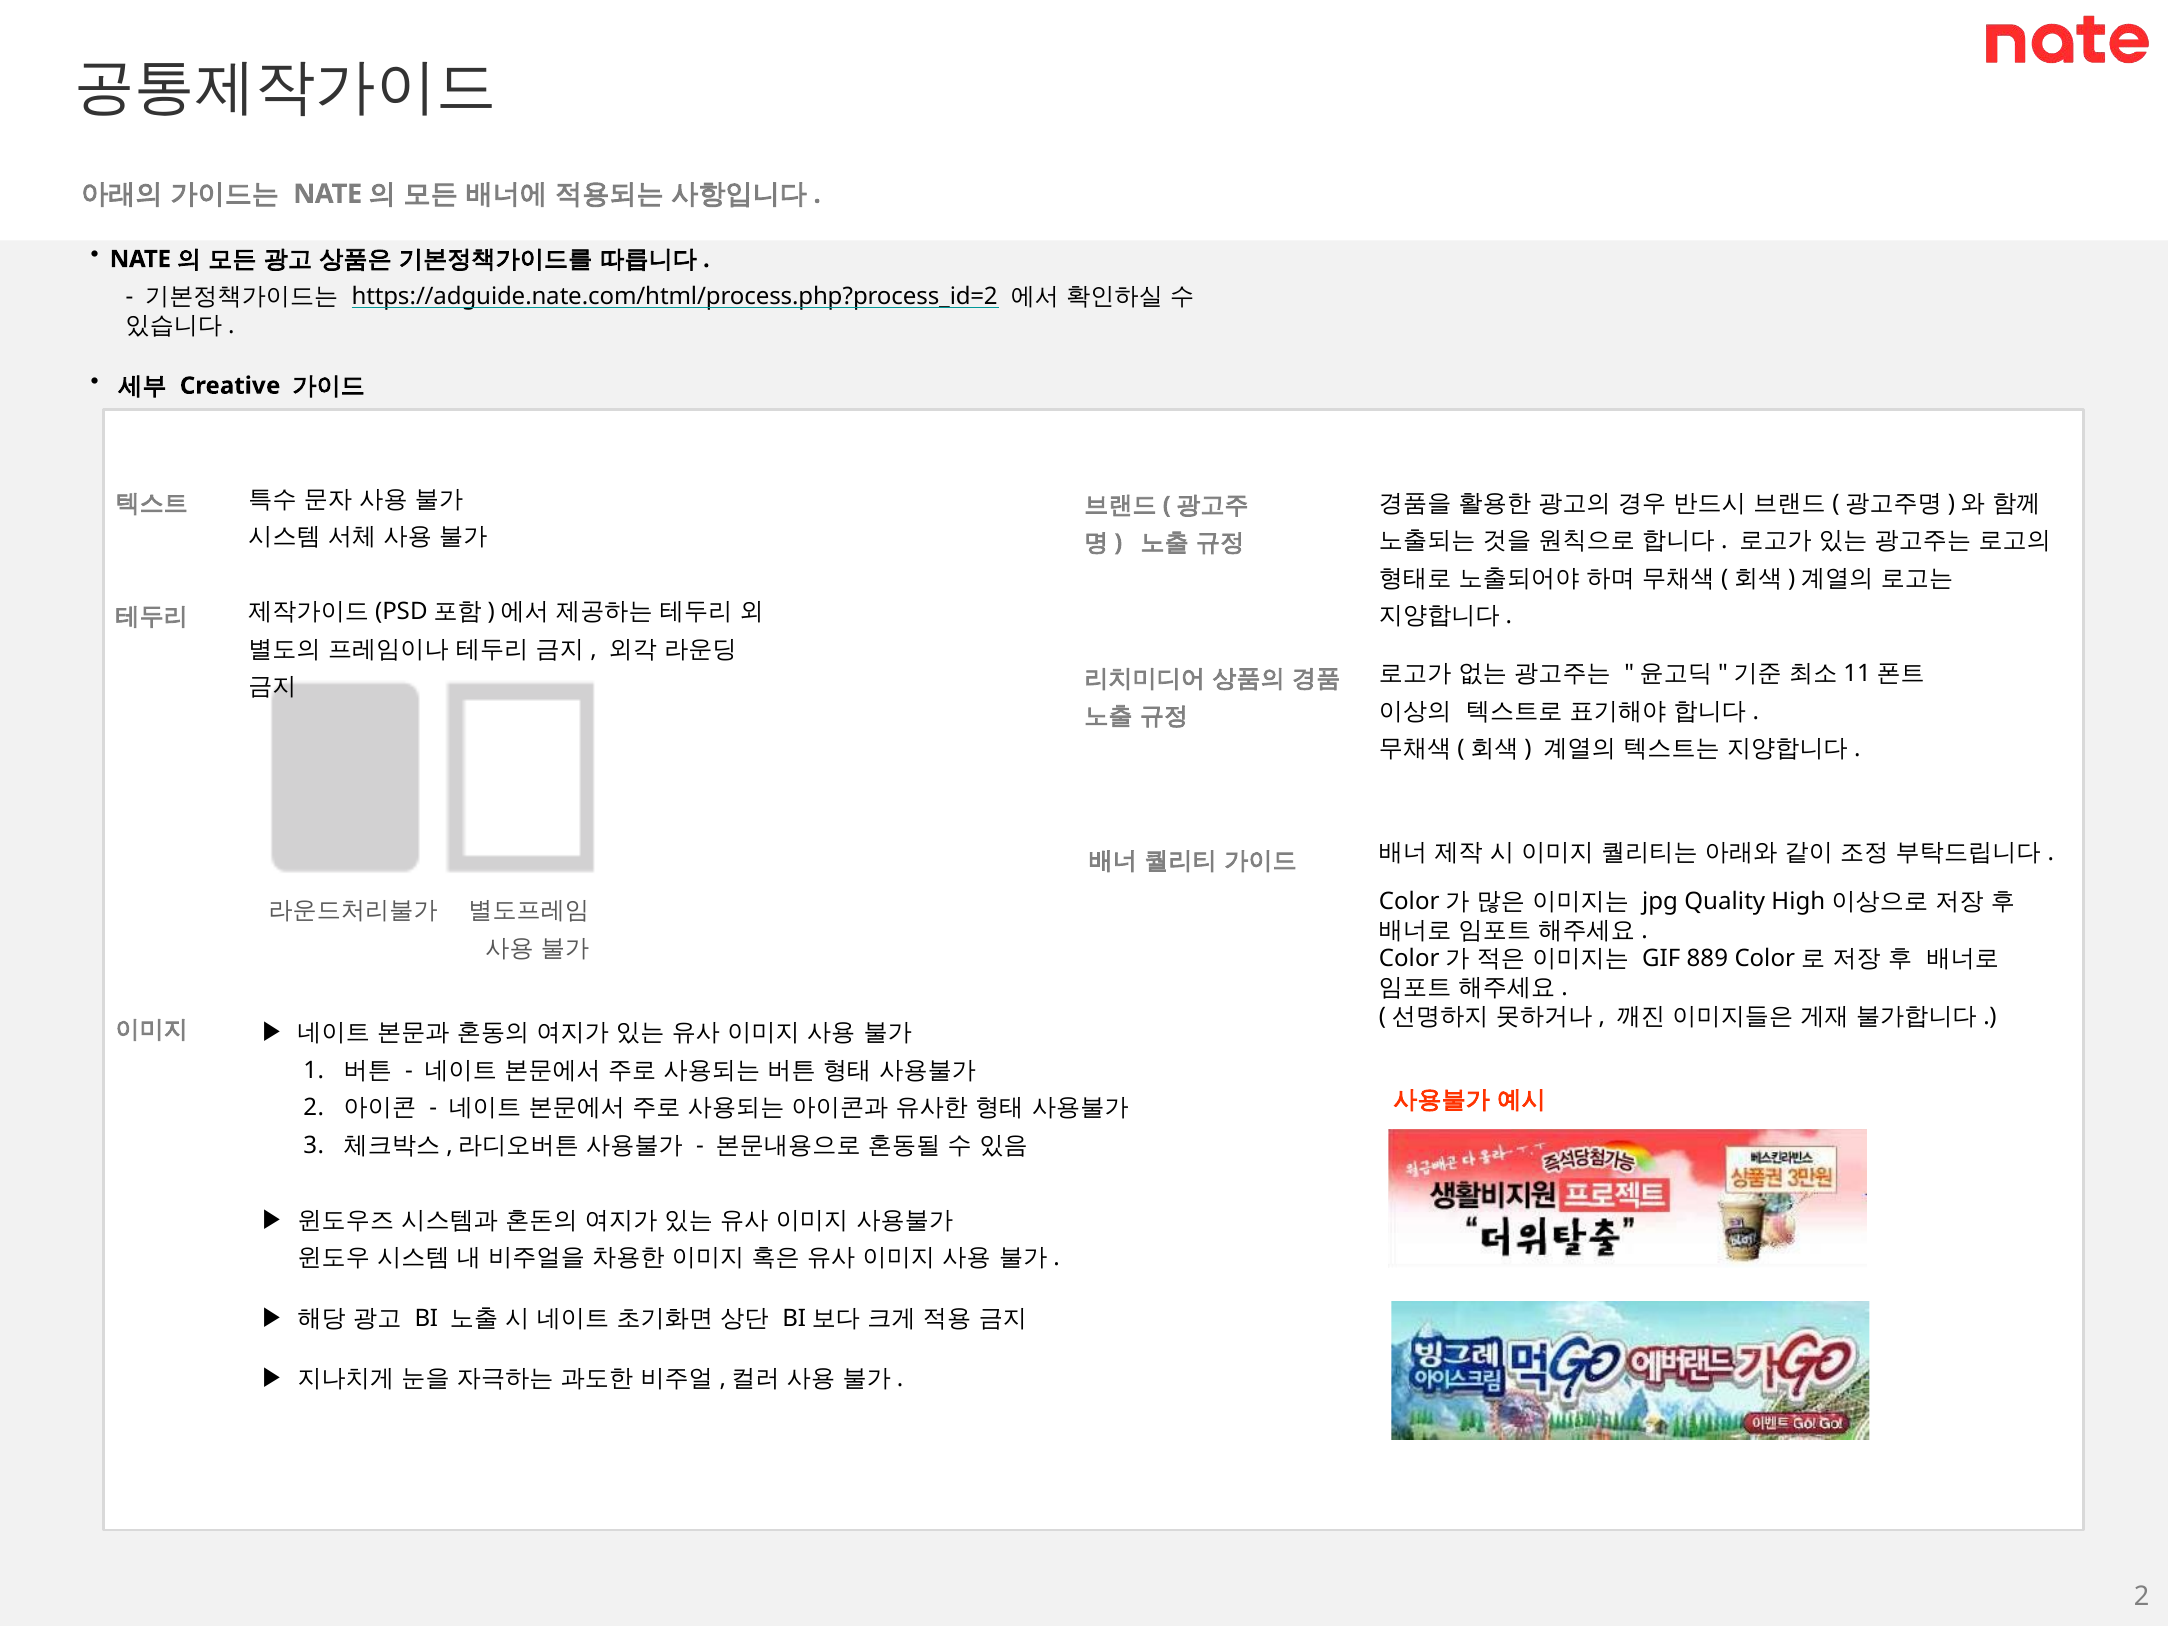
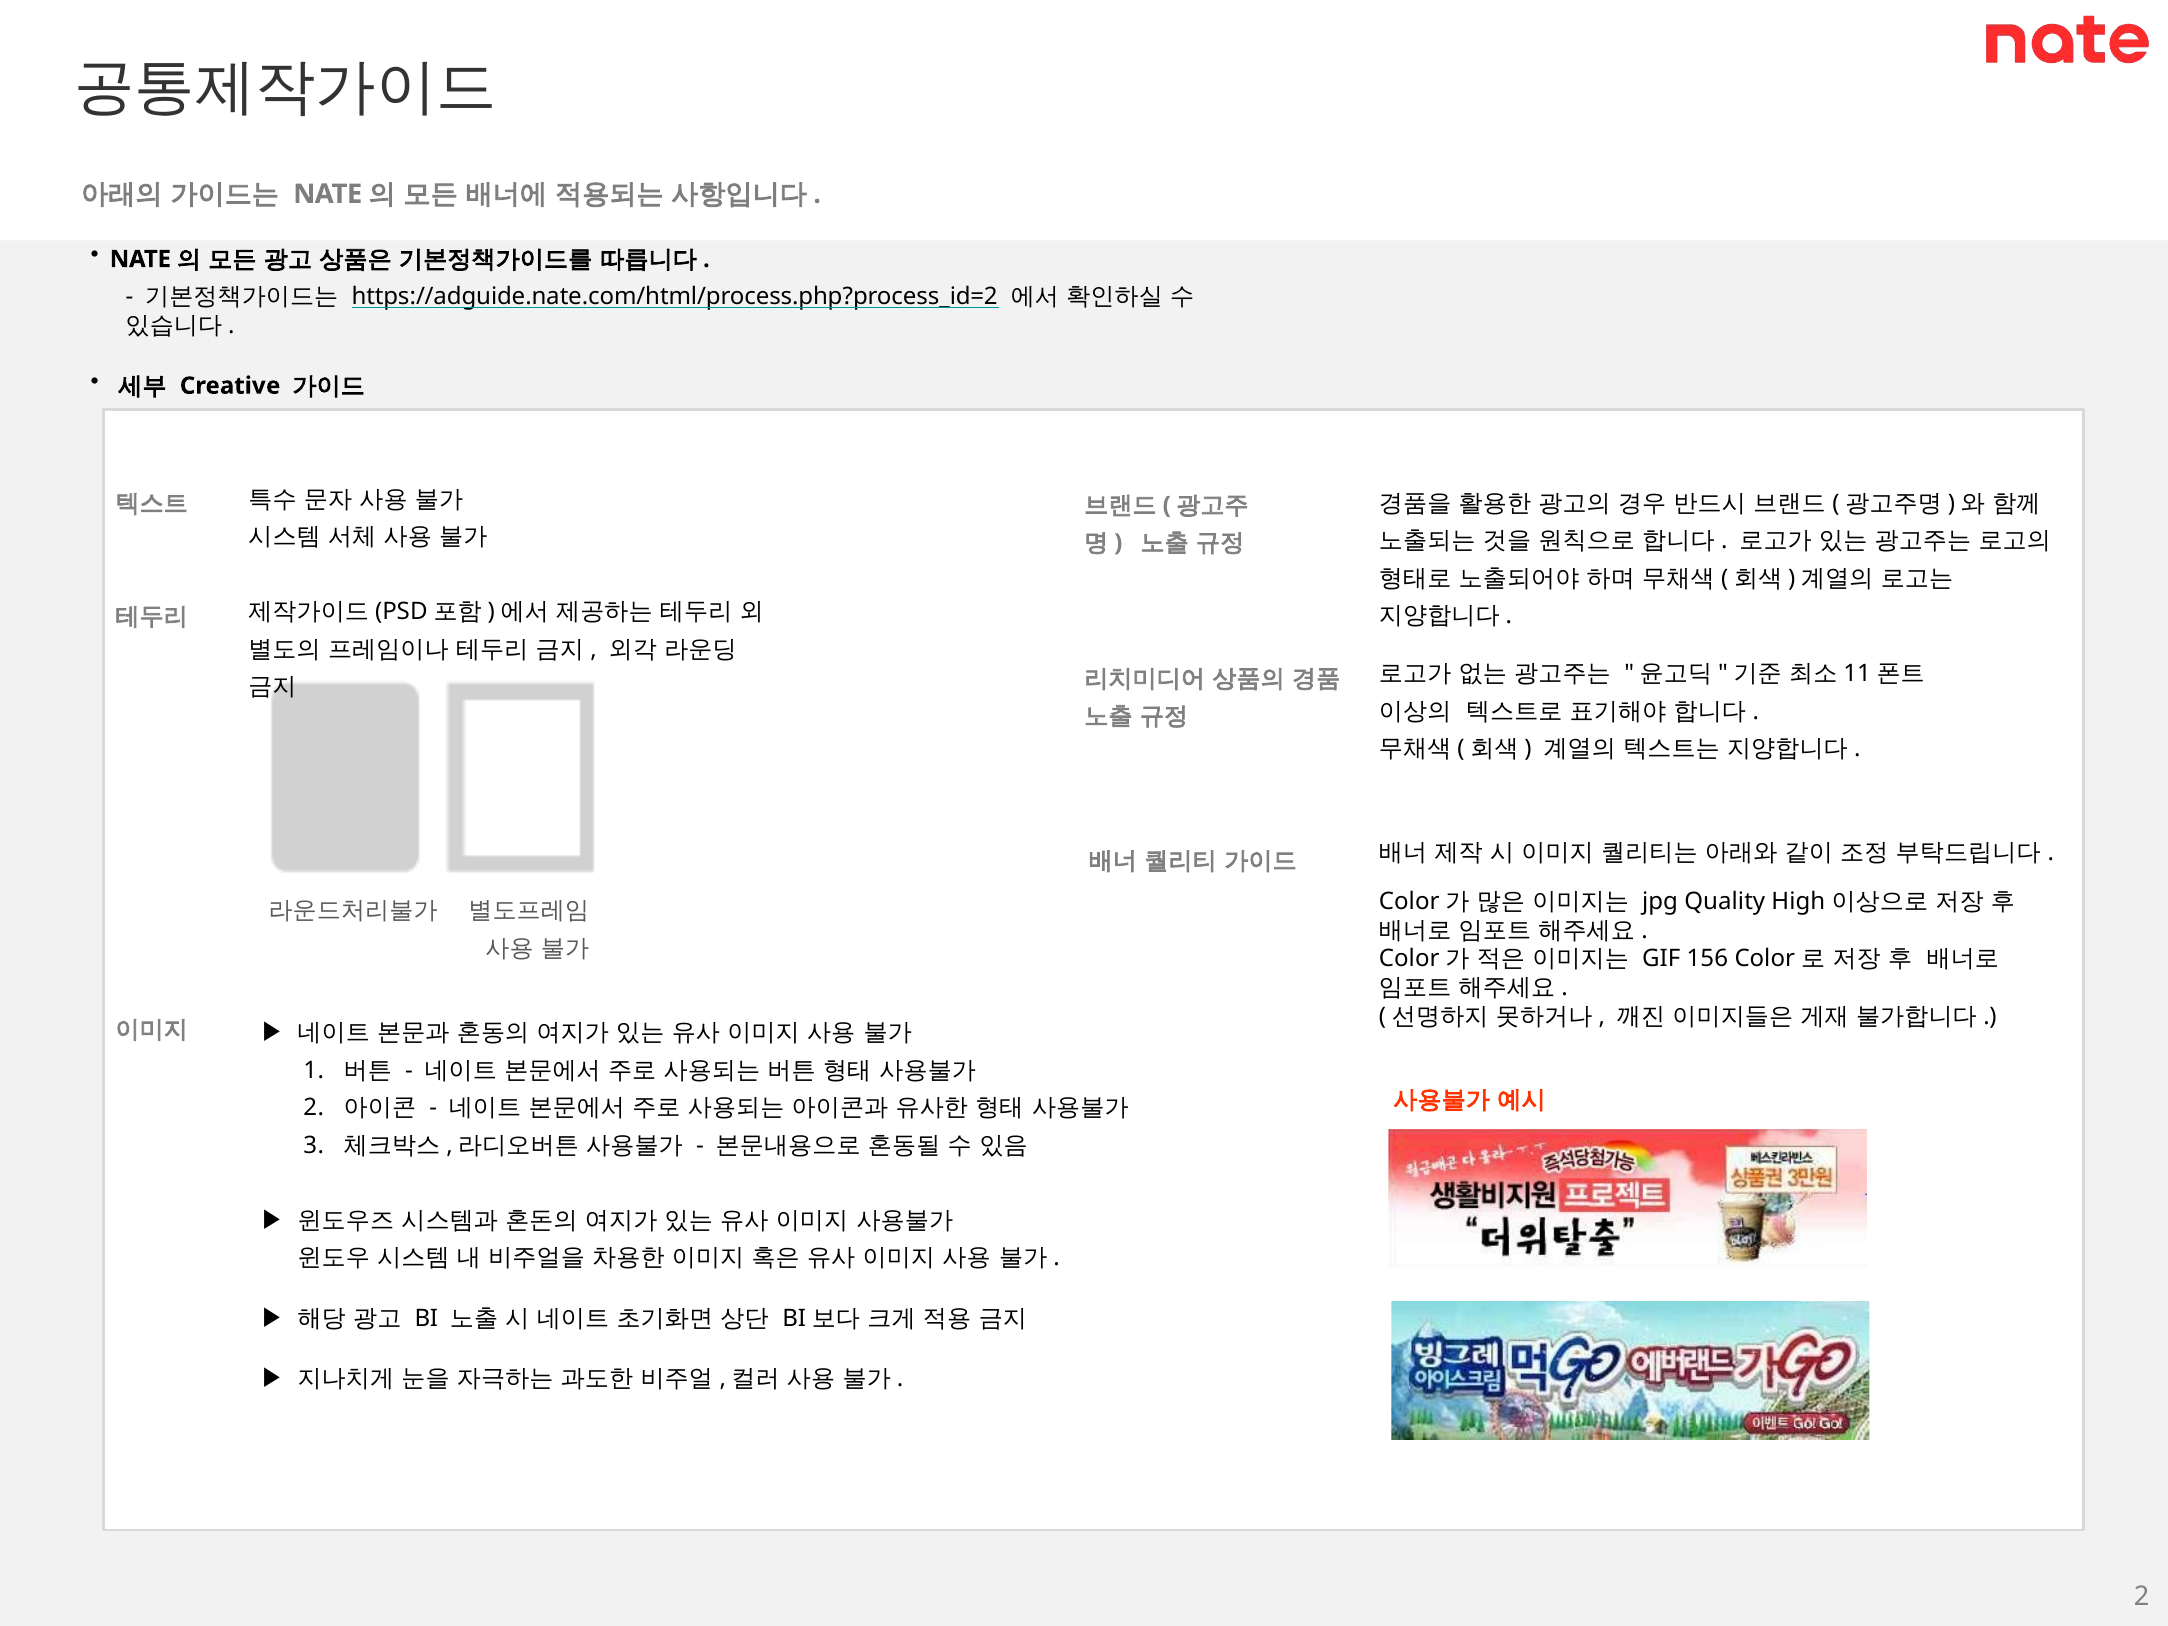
889: 889 -> 156
